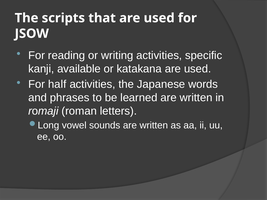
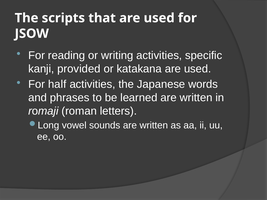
available: available -> provided
